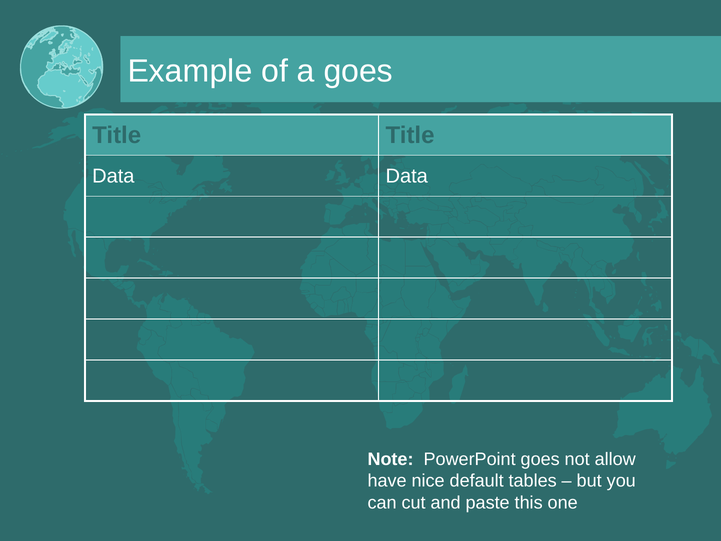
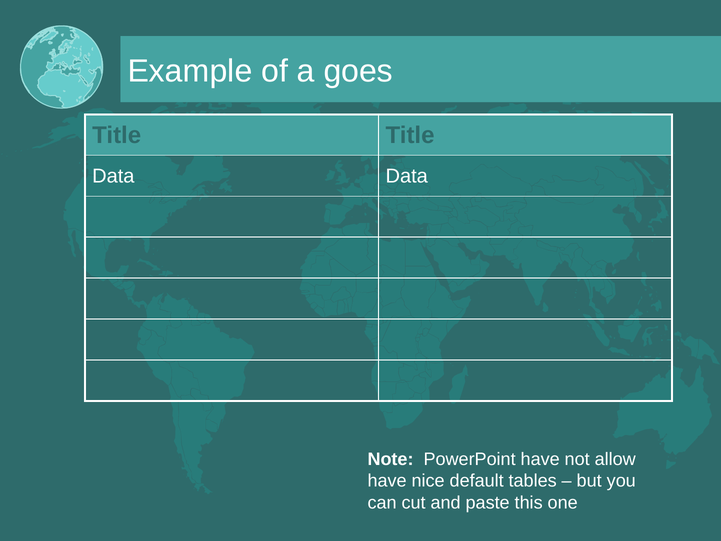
PowerPoint goes: goes -> have
